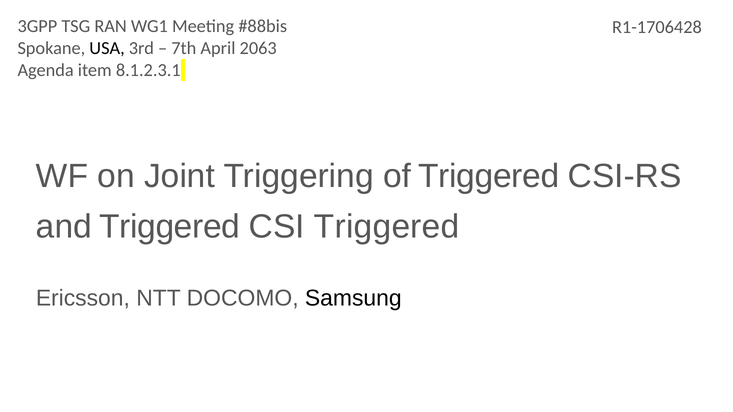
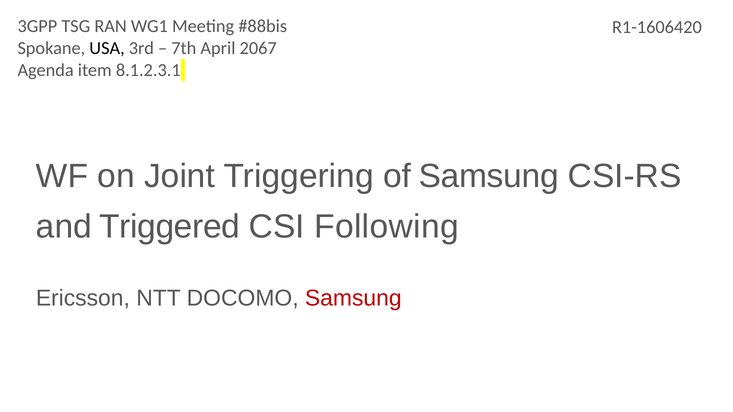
R1-1706428: R1-1706428 -> R1-1606420
2063: 2063 -> 2067
of Triggered: Triggered -> Samsung
CSI Triggered: Triggered -> Following
Samsung at (353, 298) colour: black -> red
